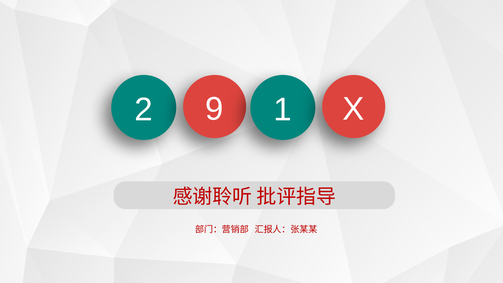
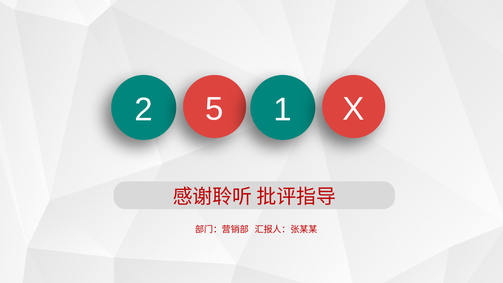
9: 9 -> 5
